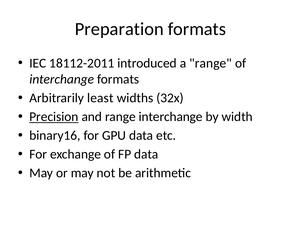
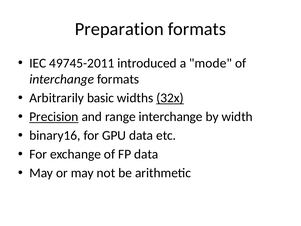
18112-2011: 18112-2011 -> 49745-2011
a range: range -> mode
least: least -> basic
32x underline: none -> present
